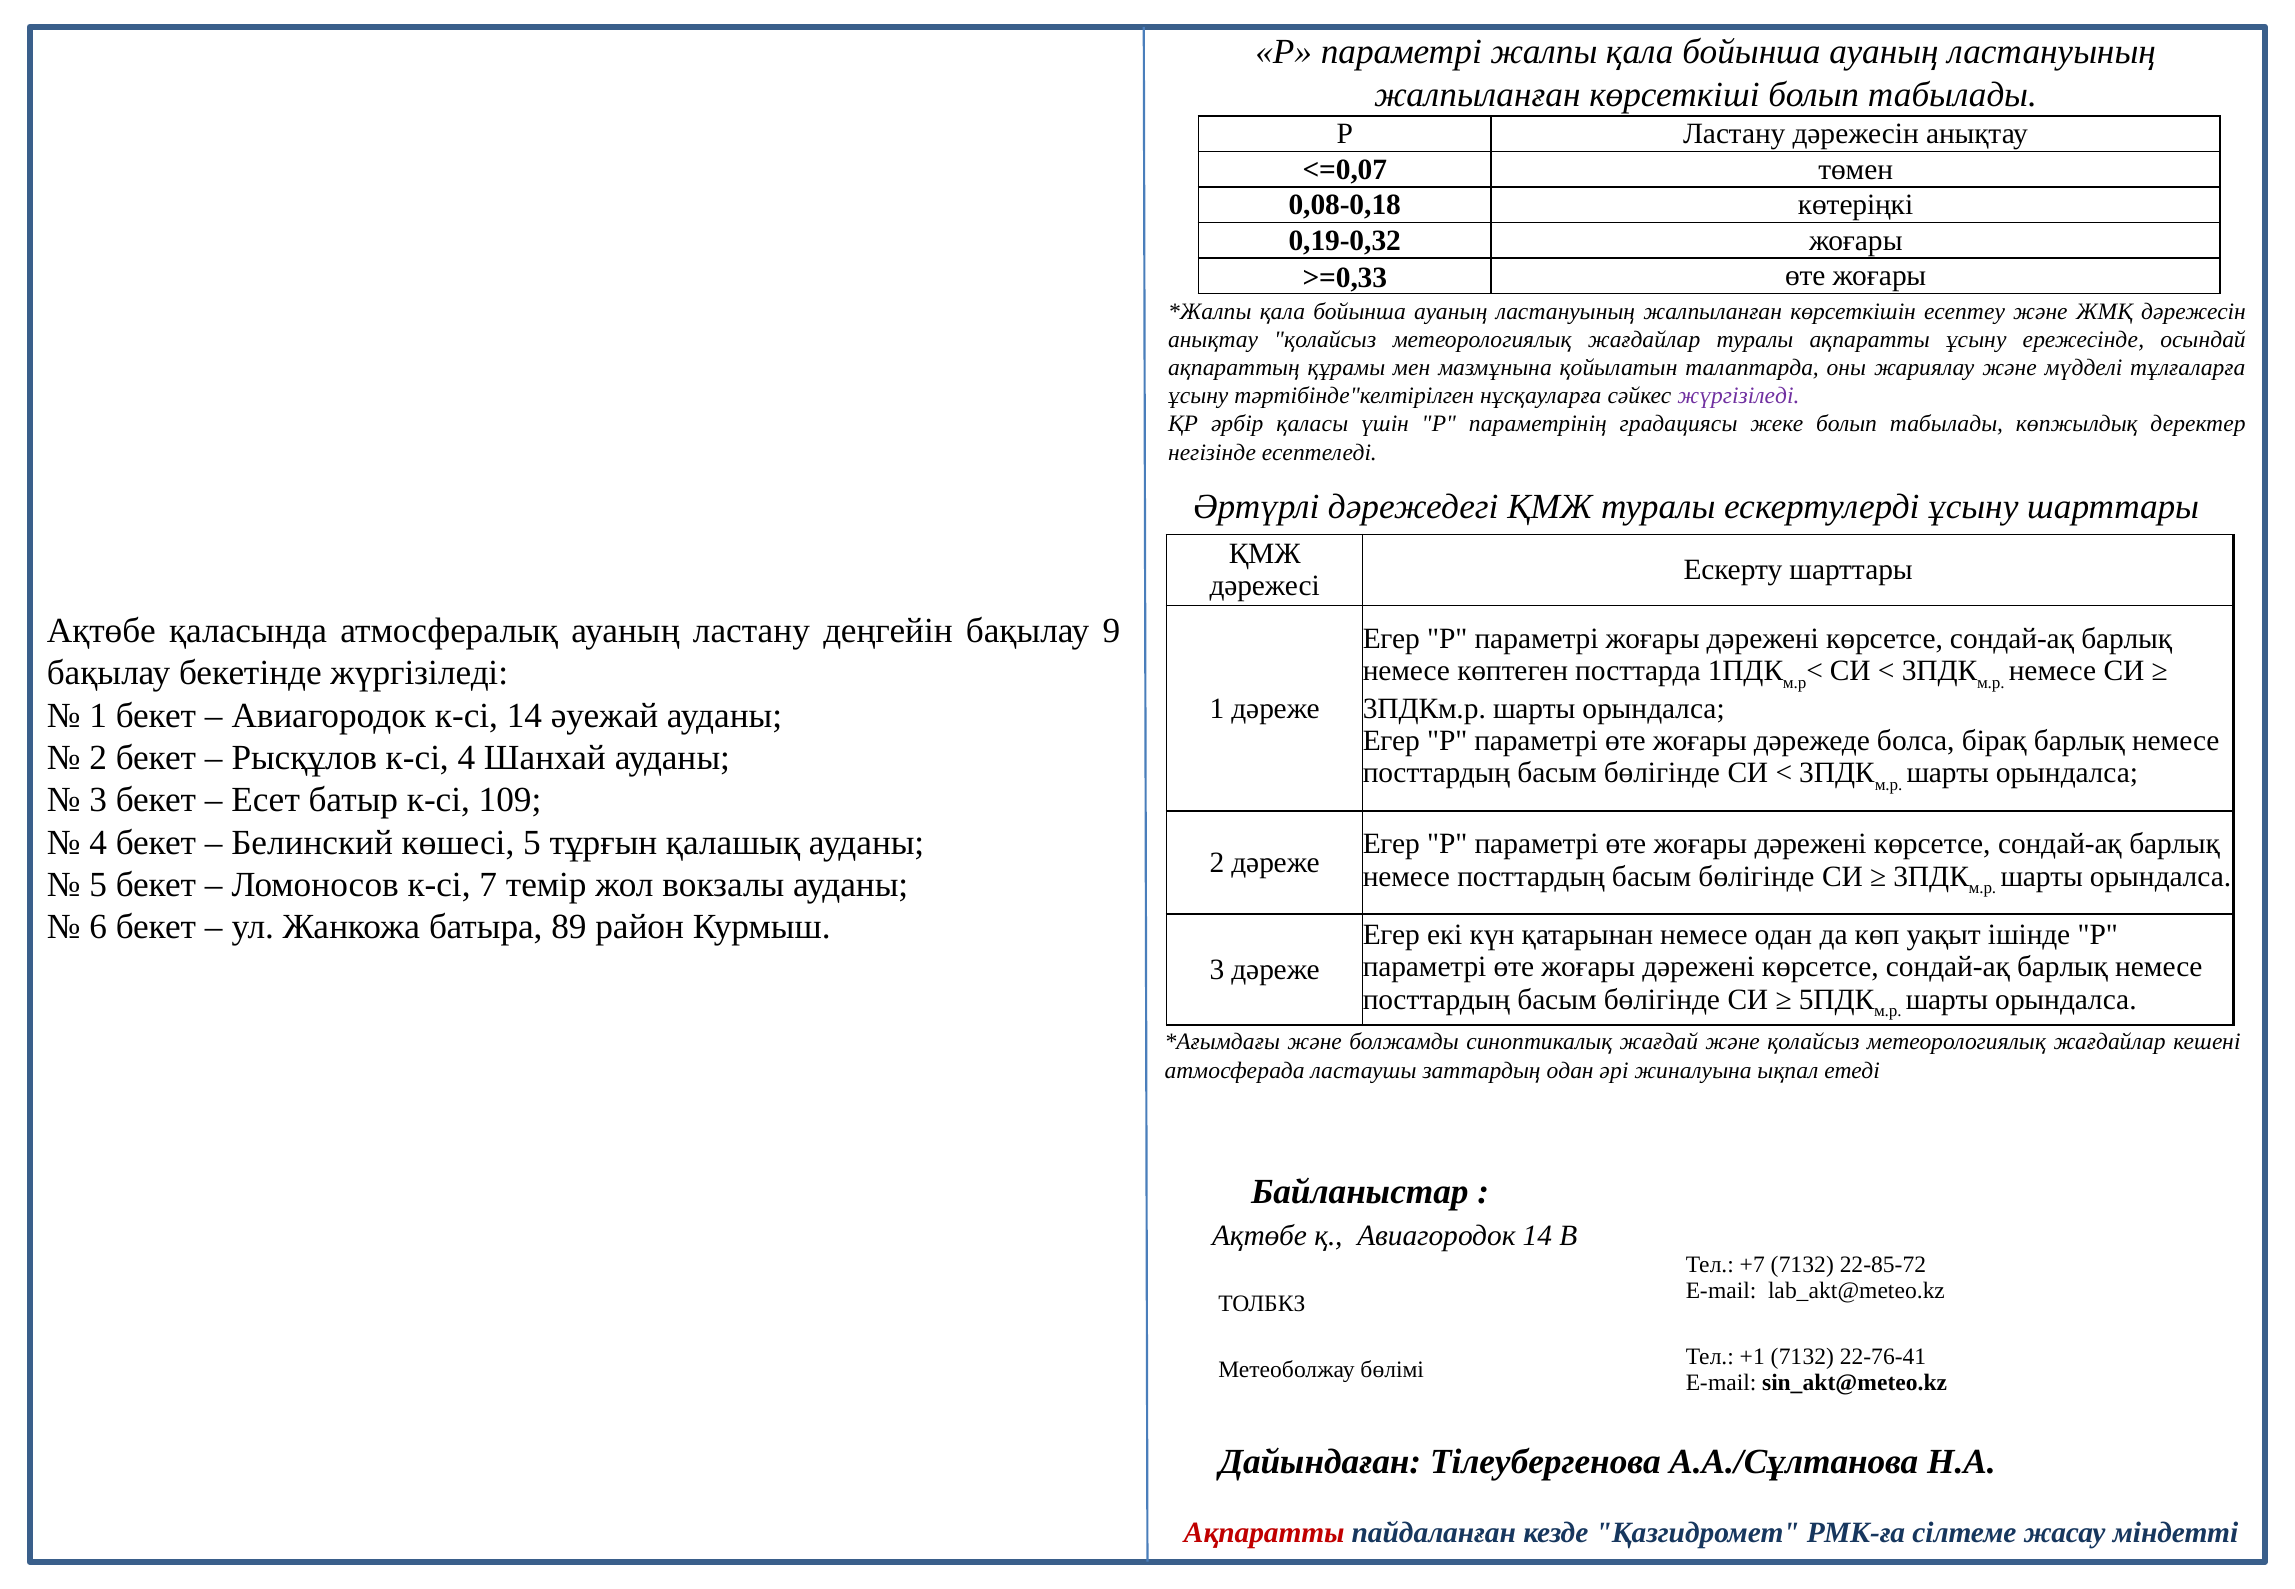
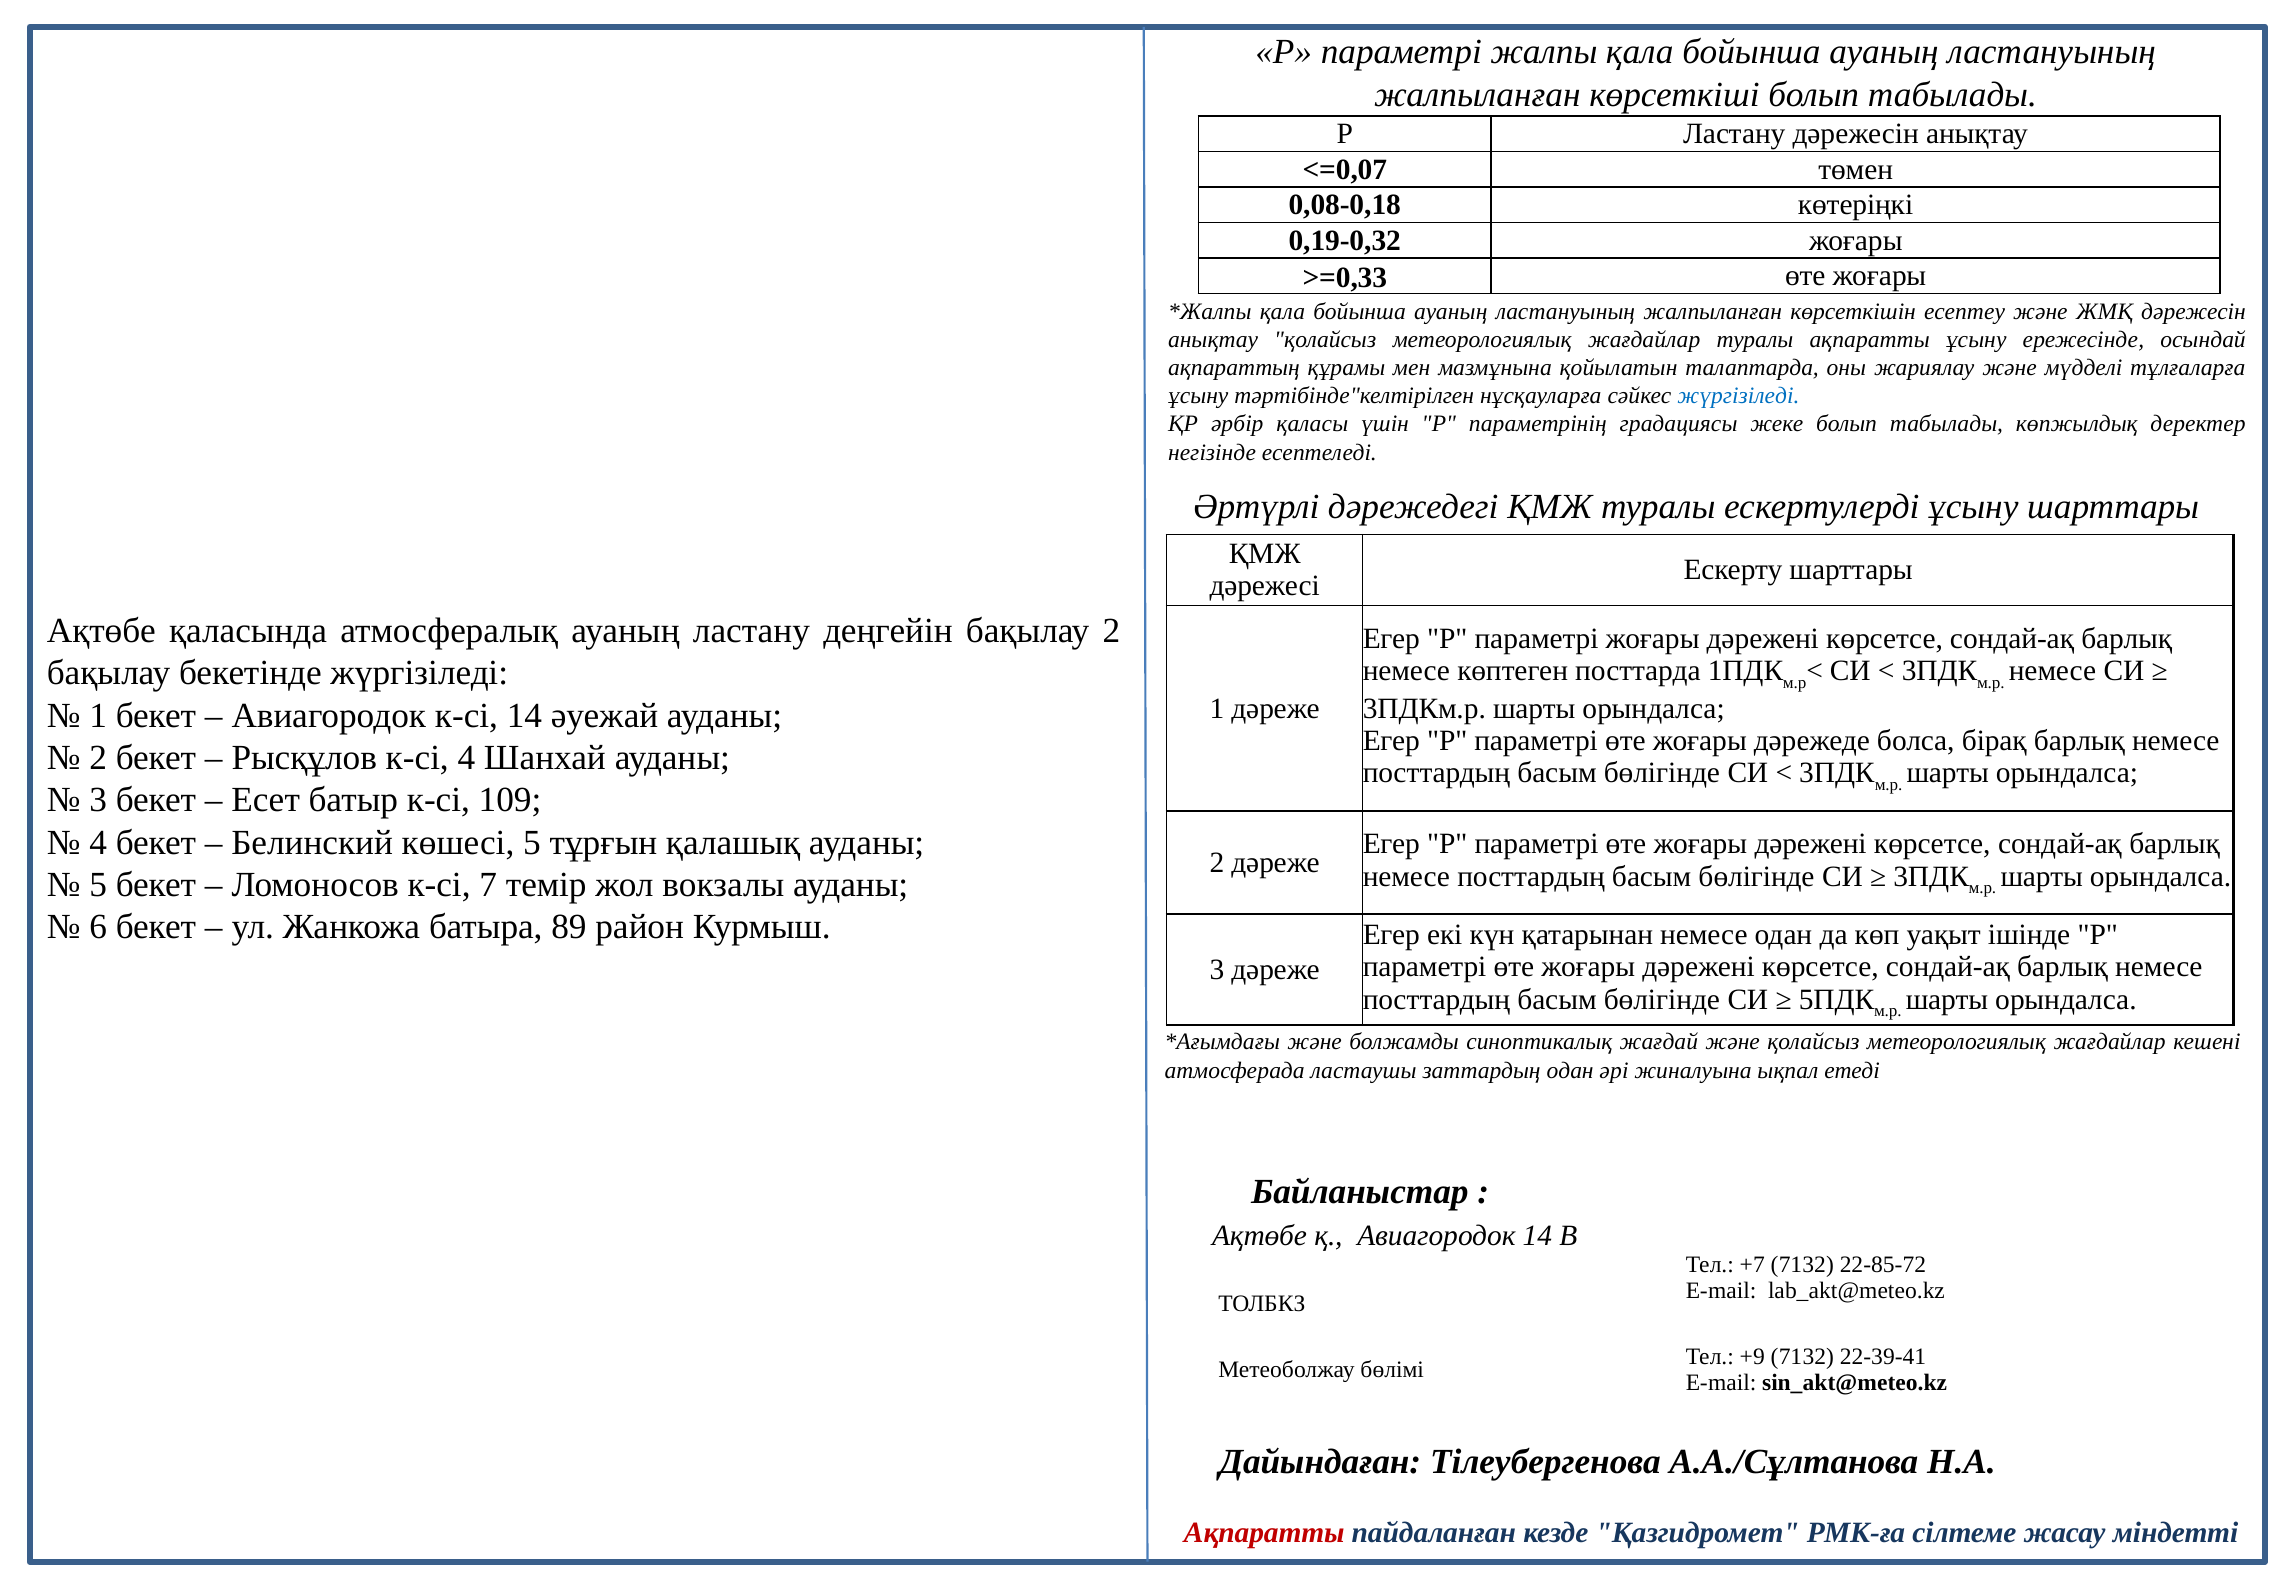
жүргізіледі at (1738, 396) colour: purple -> blue
бақылау 9: 9 -> 2
+1: +1 -> +9
22-76-41: 22-76-41 -> 22-39-41
